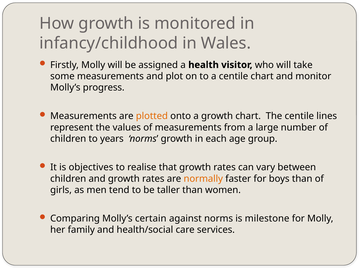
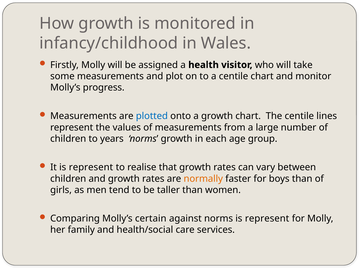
plotted colour: orange -> blue
It is objectives: objectives -> represent
norms is milestone: milestone -> represent
